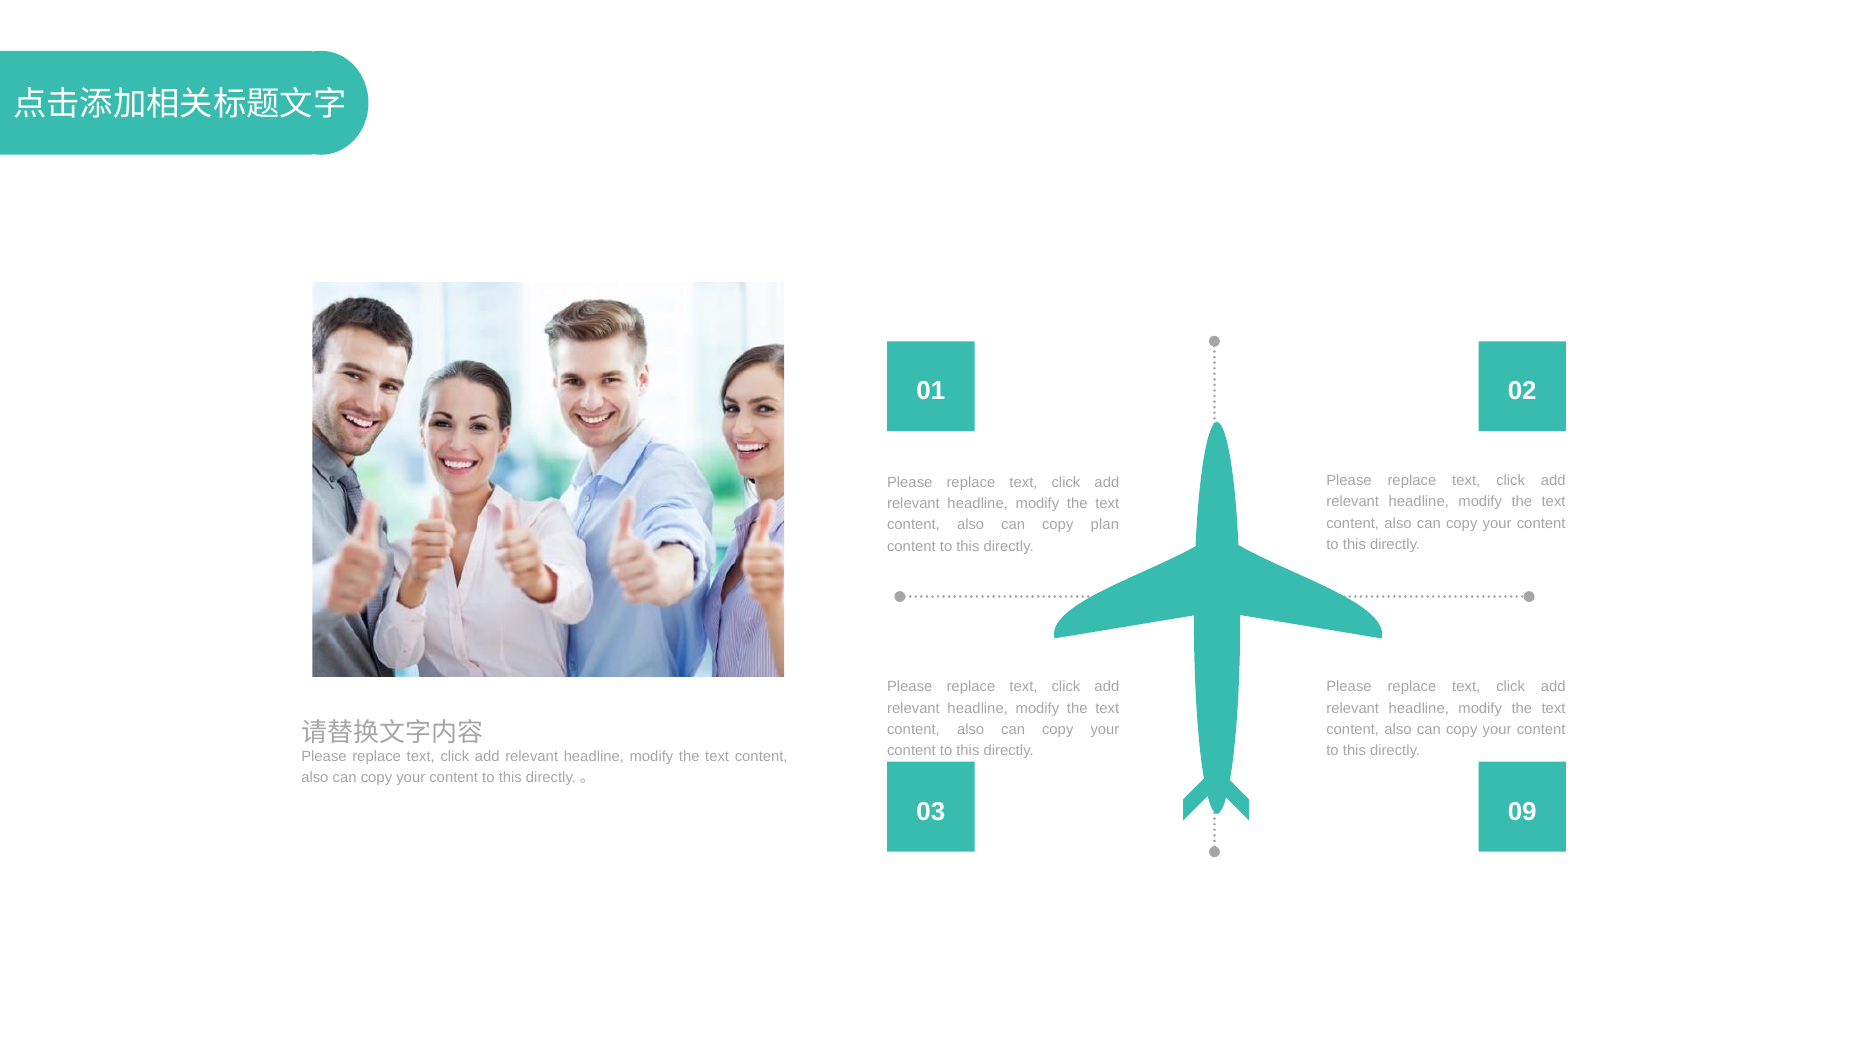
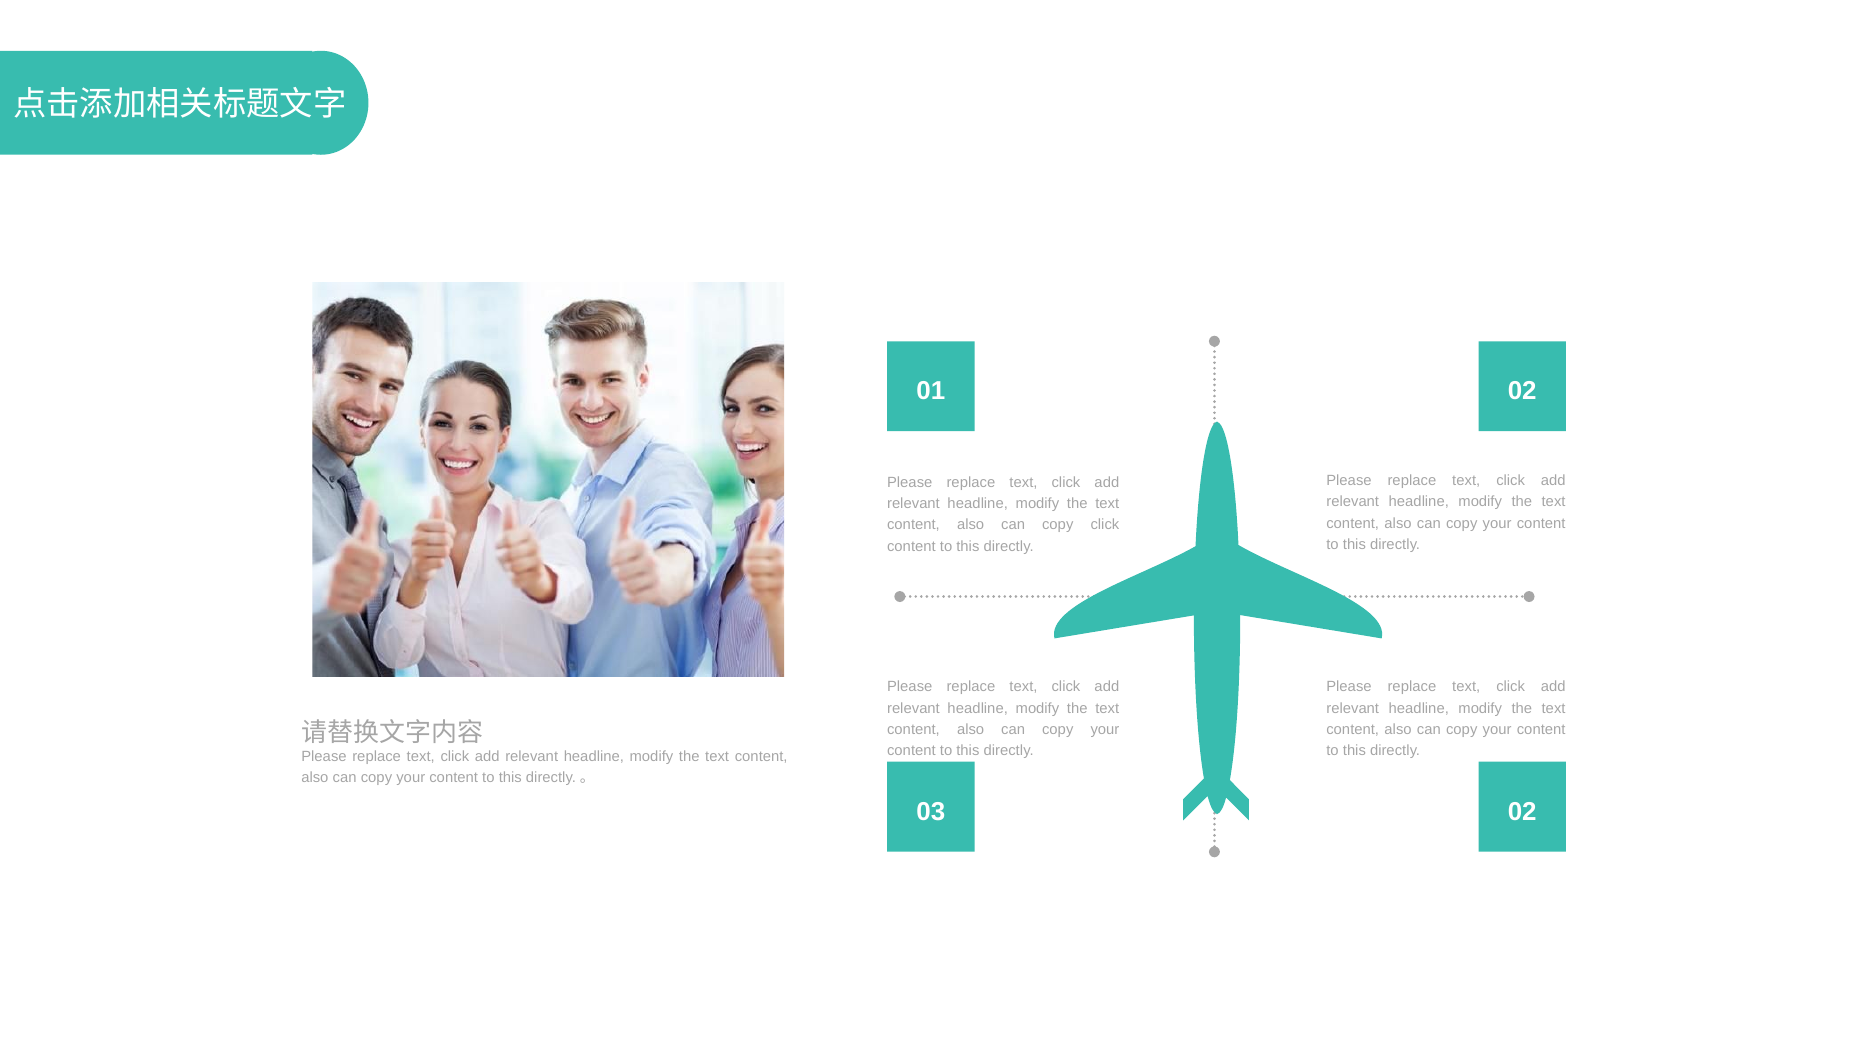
copy plan: plan -> click
03 09: 09 -> 02
